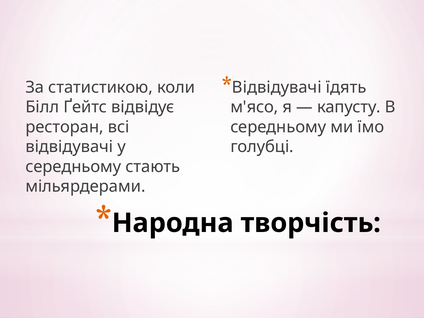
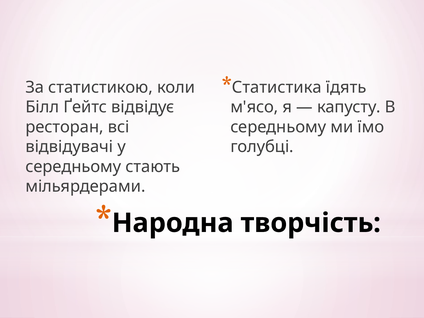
Відвідувачі at (277, 87): Відвідувачі -> Статистика
